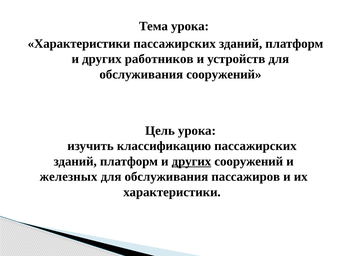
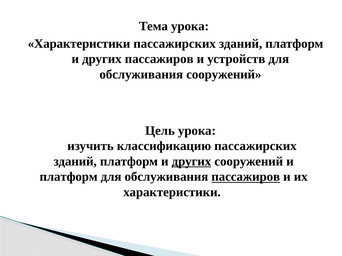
других работников: работников -> пассажиров
железных at (69, 177): железных -> платформ
пассажиров at (246, 177) underline: none -> present
